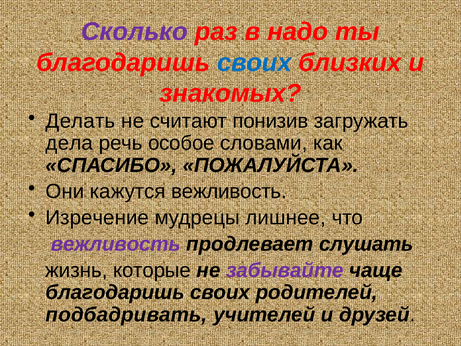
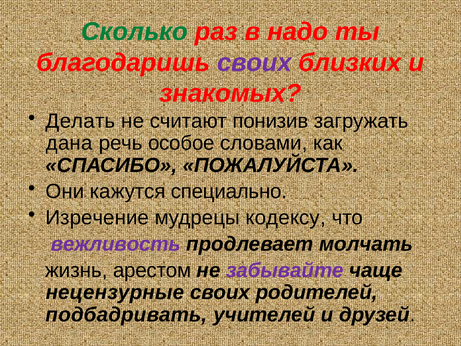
Сколько colour: purple -> green
своих at (254, 63) colour: blue -> purple
дела: дела -> дана
кажутся вежливость: вежливость -> специально
лишнее: лишнее -> кодексу
слушать: слушать -> молчать
которые: которые -> арестом
благодаришь at (115, 292): благодаришь -> нецензурные
